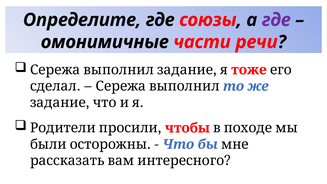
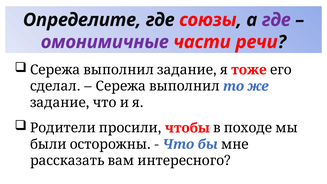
омонимичные colour: black -> purple
